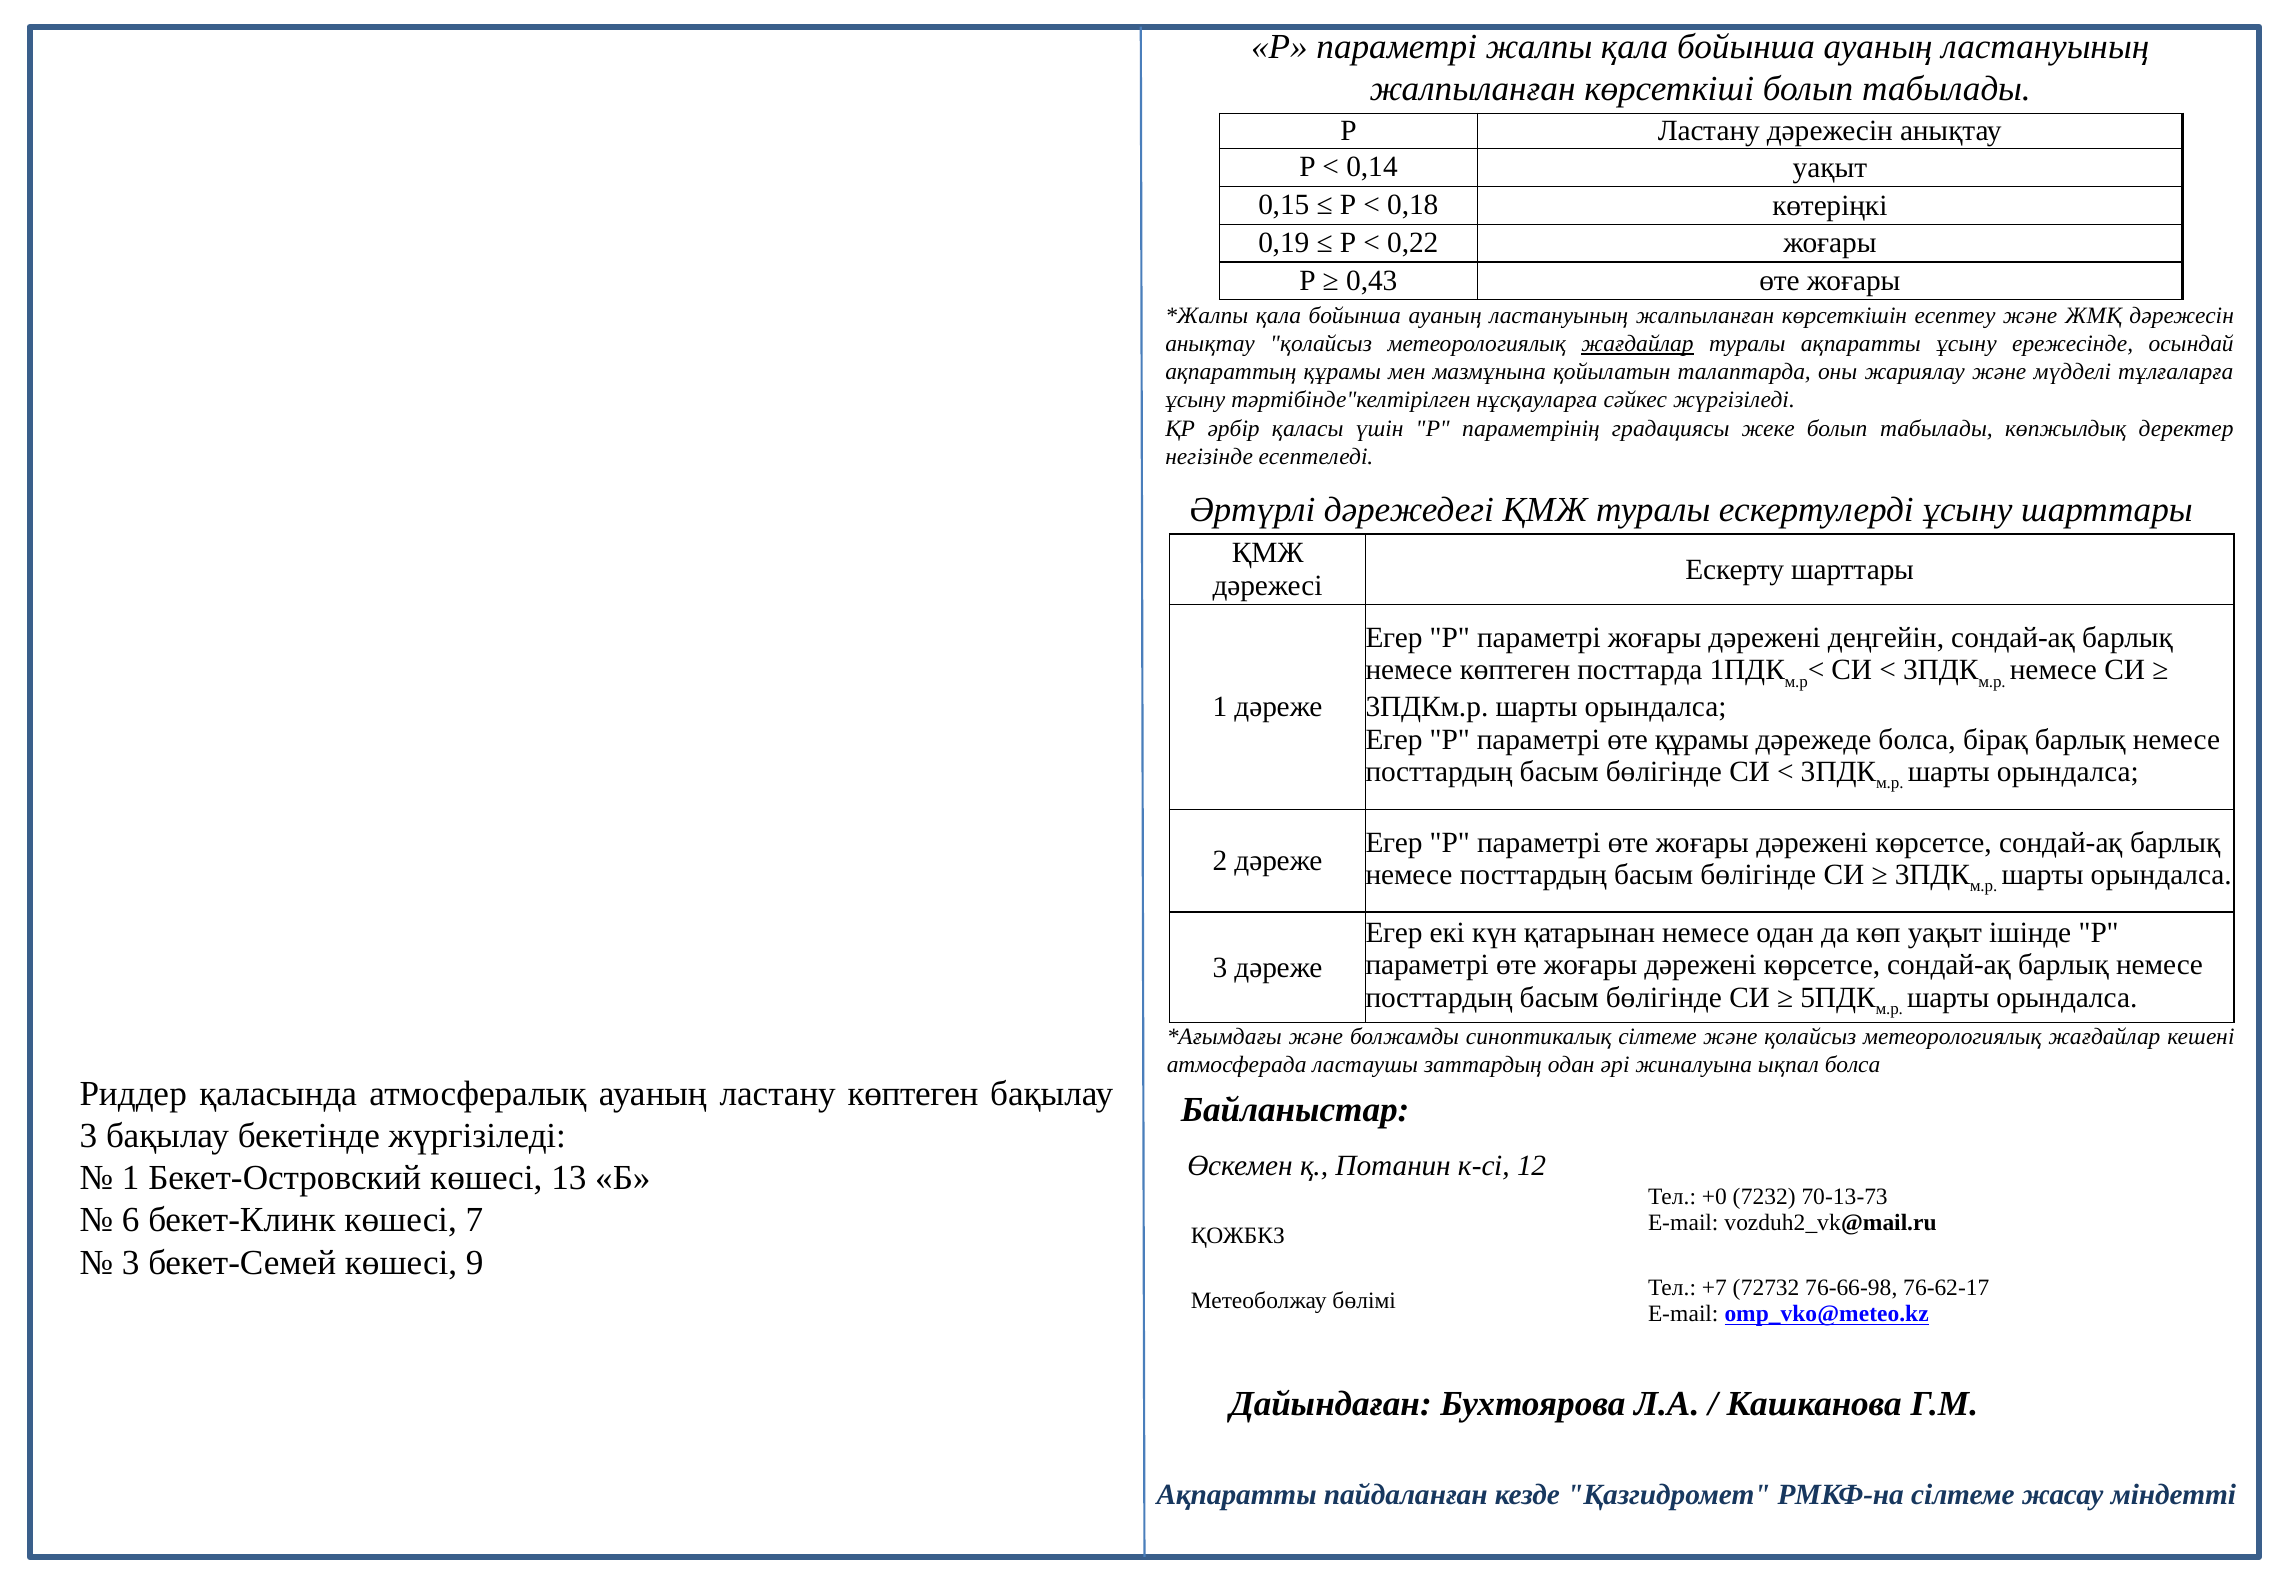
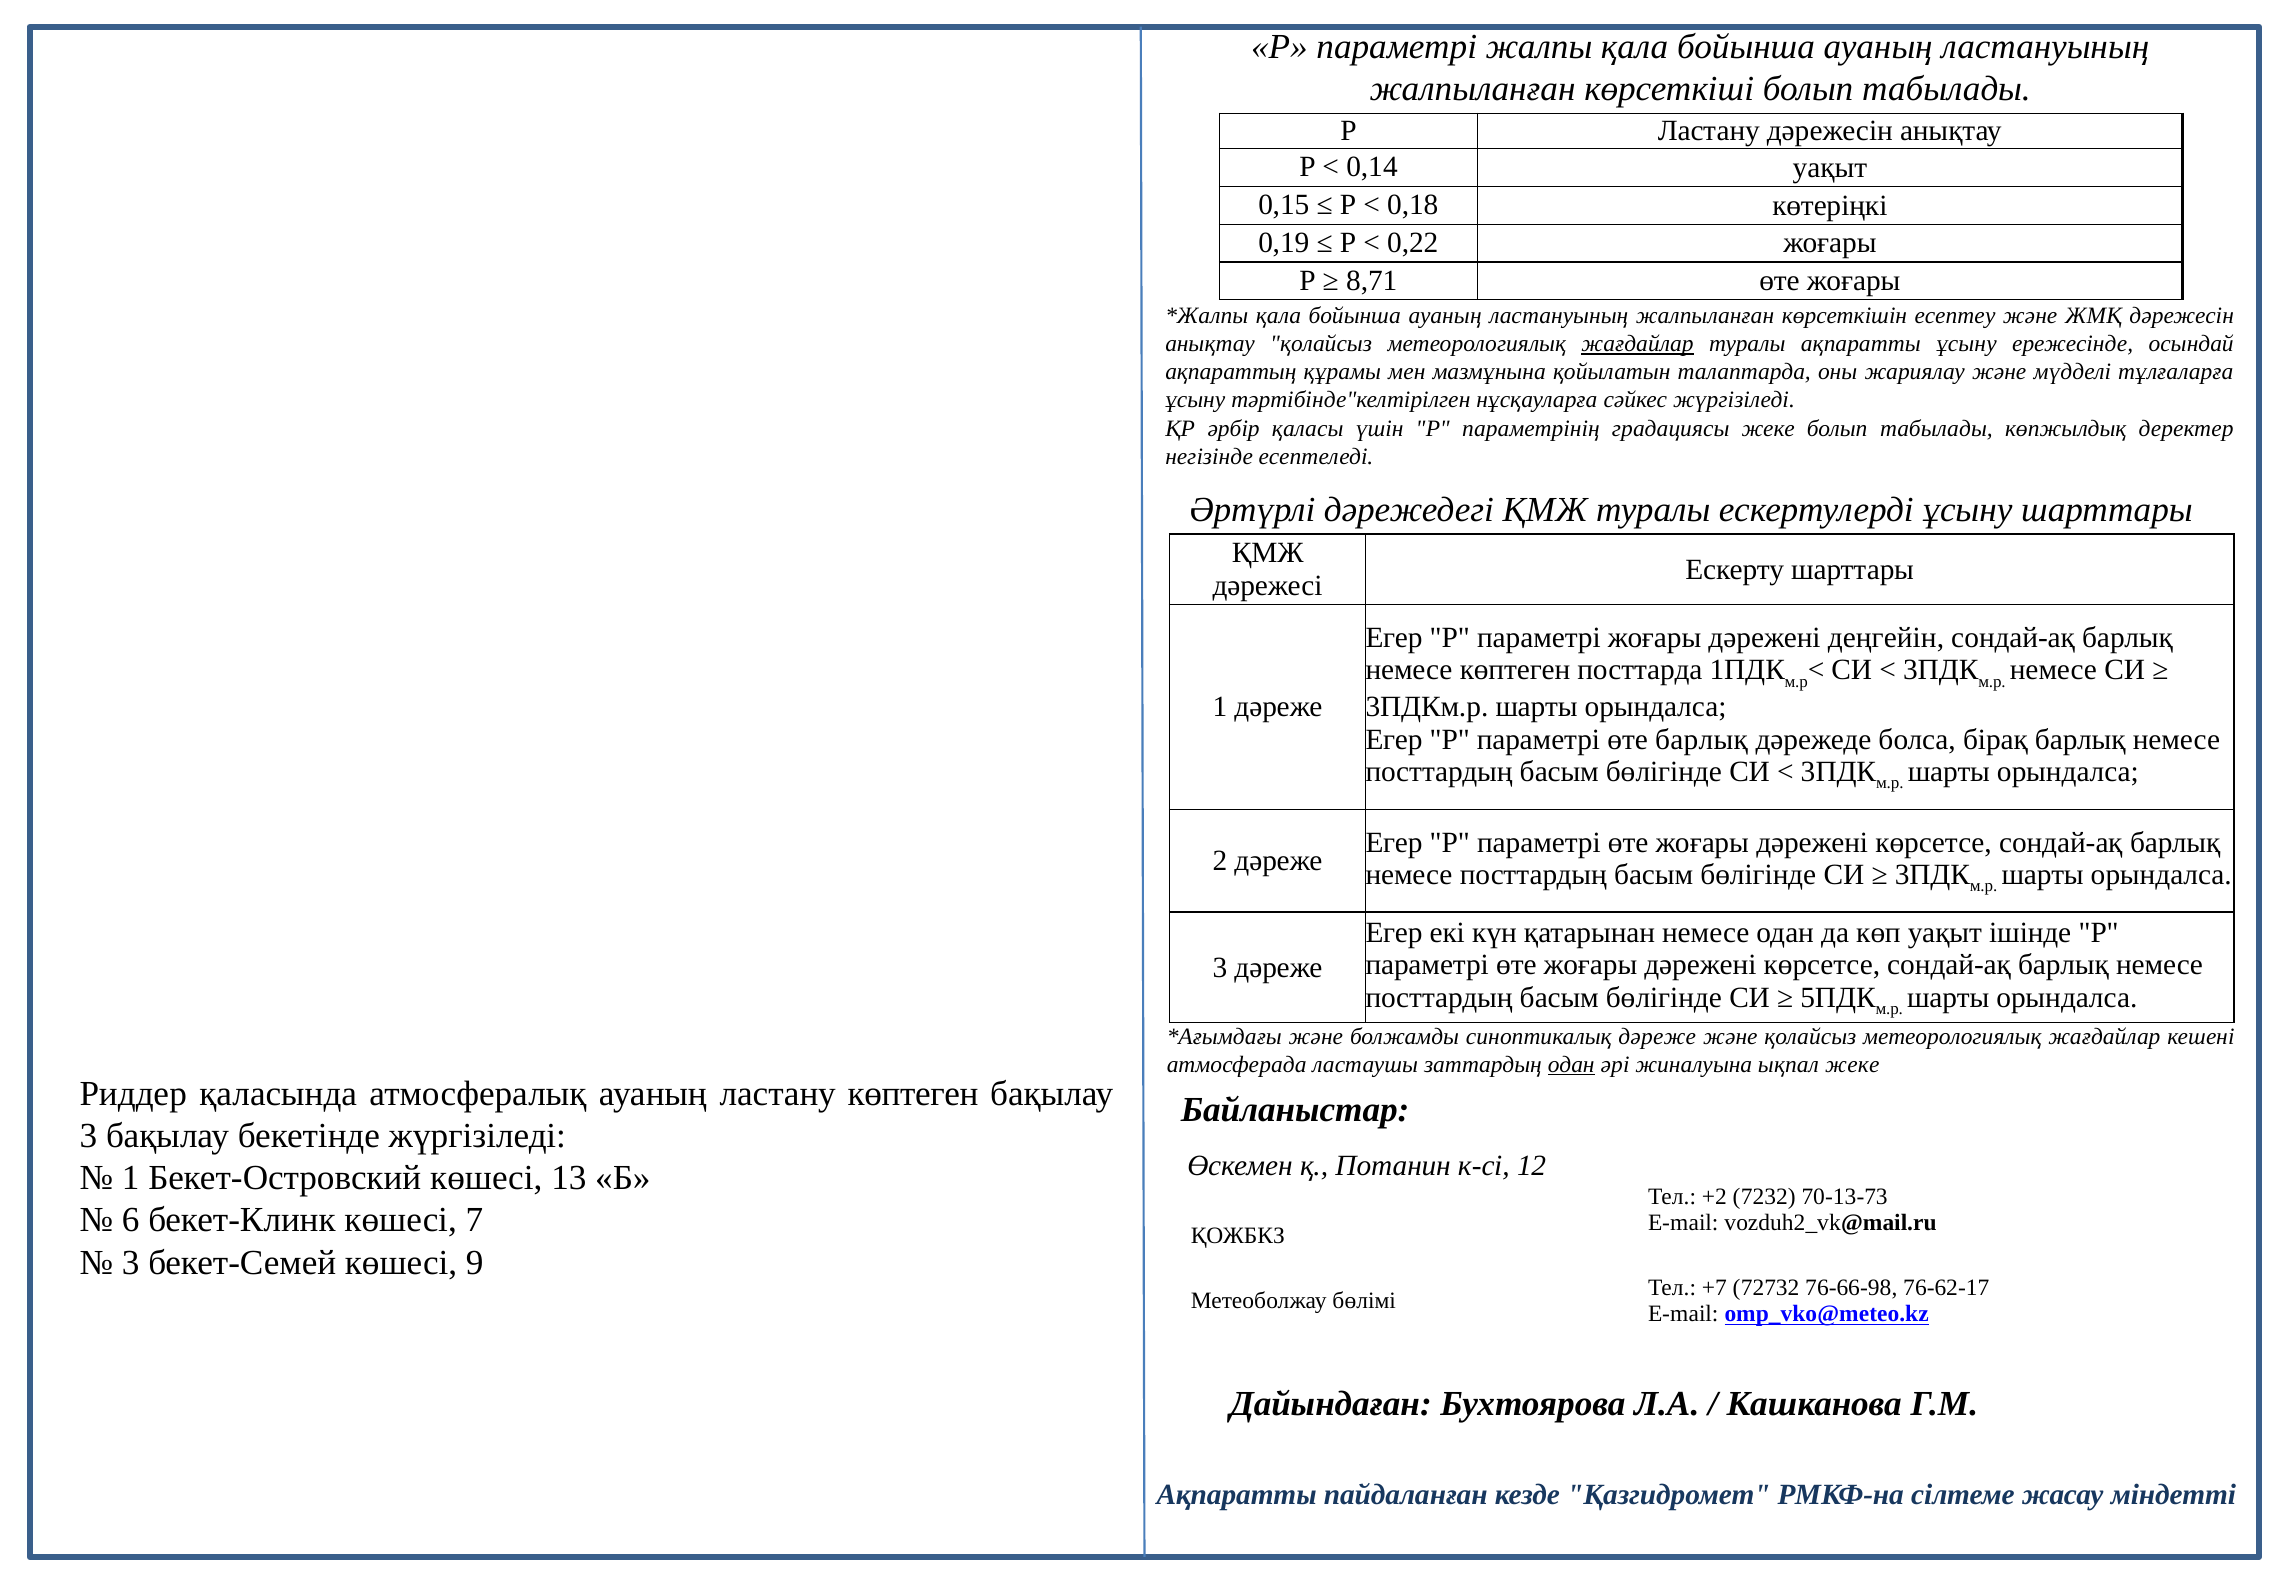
0,43: 0,43 -> 8,71
өте құрамы: құрамы -> барлық
синоптикалық сілтеме: сілтеме -> дәреже
одан at (1571, 1065) underline: none -> present
ықпал болса: болса -> жеке
+0: +0 -> +2
